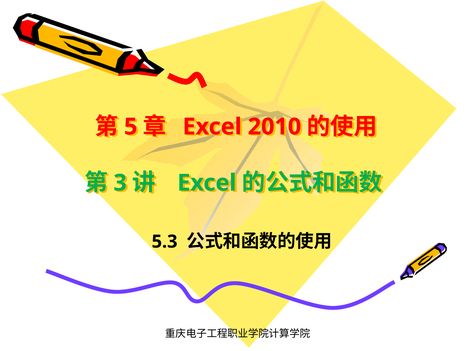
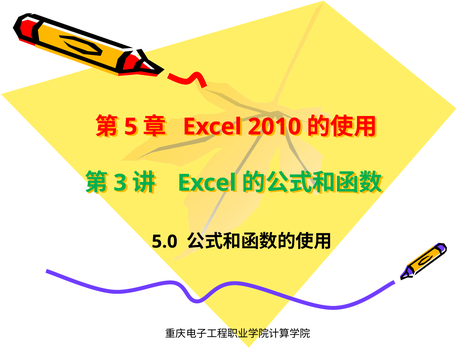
5.3: 5.3 -> 5.0
